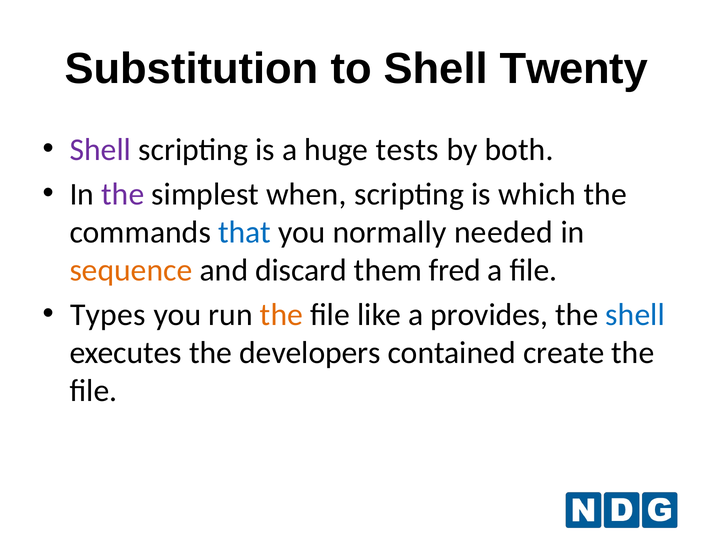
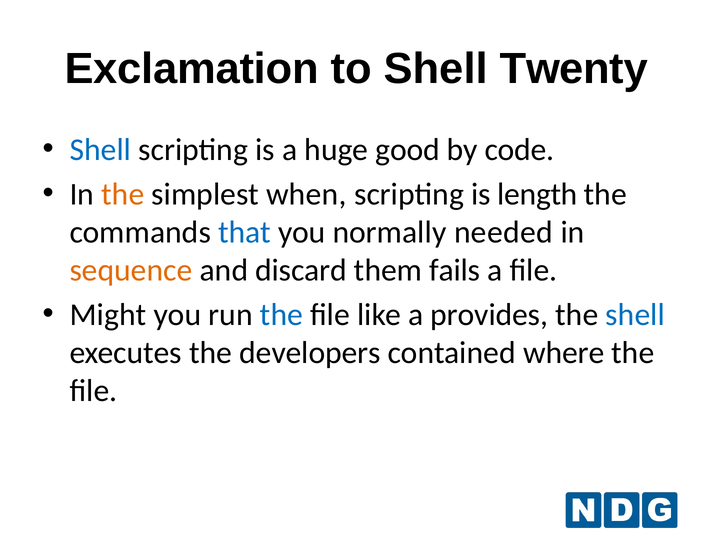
Substitution: Substitution -> Exclamation
Shell at (100, 150) colour: purple -> blue
tests: tests -> good
both: both -> code
the at (123, 194) colour: purple -> orange
which: which -> length
fred: fred -> fails
Types: Types -> Might
the at (281, 314) colour: orange -> blue
create: create -> where
